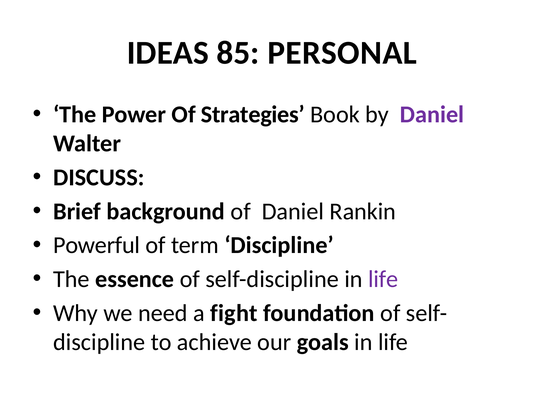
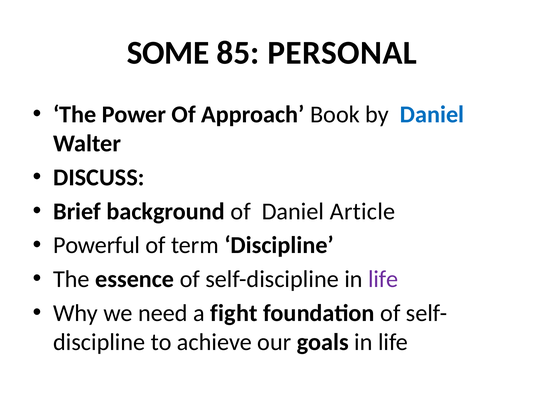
IDEAS: IDEAS -> SOME
Strategies: Strategies -> Approach
Daniel at (432, 114) colour: purple -> blue
Rankin: Rankin -> Article
